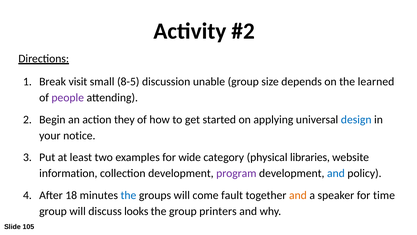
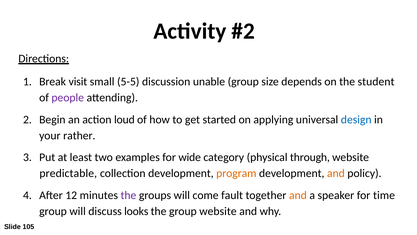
8-5: 8-5 -> 5-5
learned: learned -> student
they: they -> loud
notice: notice -> rather
libraries: libraries -> through
information: information -> predictable
program colour: purple -> orange
and at (336, 173) colour: blue -> orange
18: 18 -> 12
the at (128, 195) colour: blue -> purple
group printers: printers -> website
